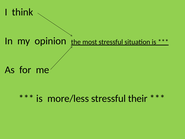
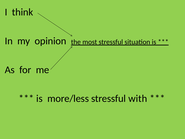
their: their -> with
